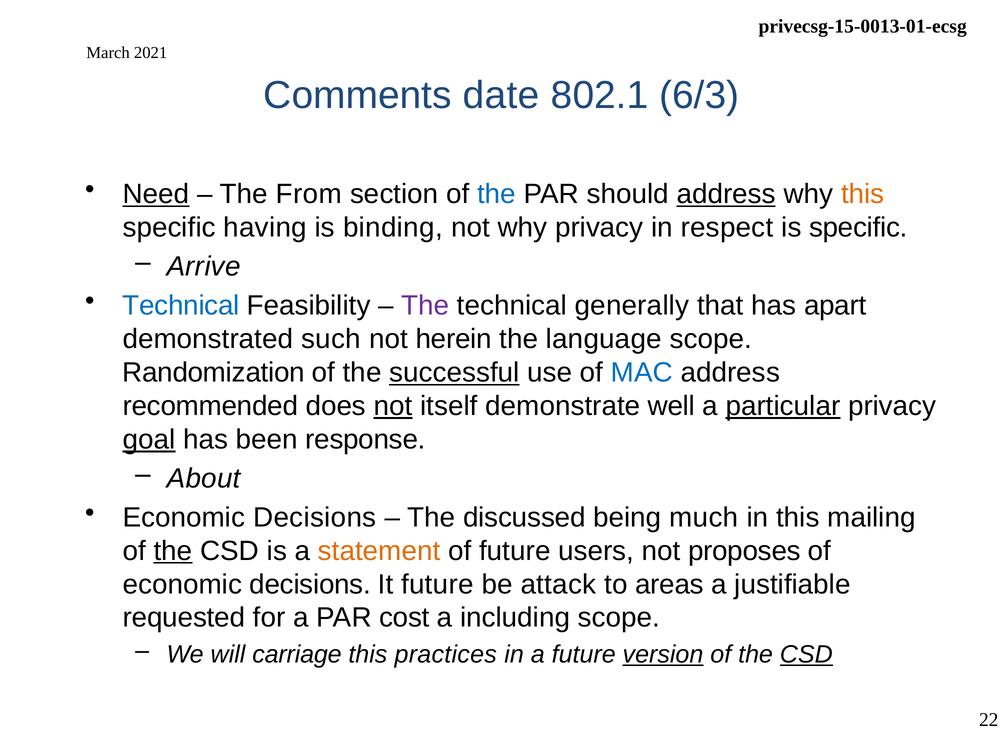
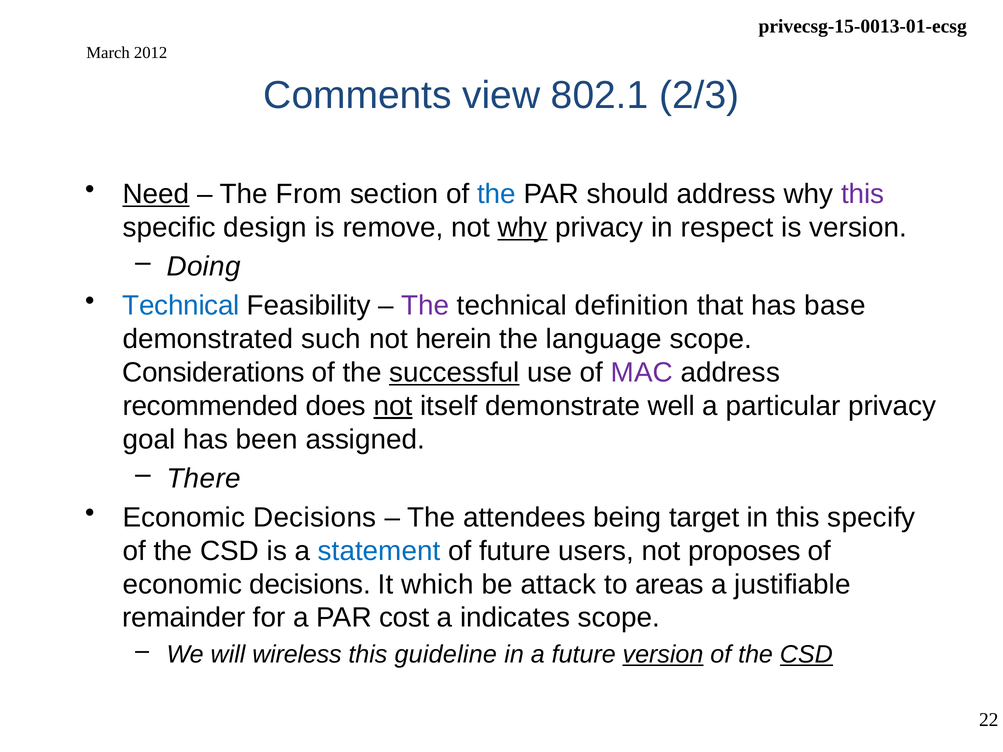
2021: 2021 -> 2012
date: date -> view
6/3: 6/3 -> 2/3
address at (726, 194) underline: present -> none
this at (863, 194) colour: orange -> purple
having: having -> design
binding: binding -> remove
why at (523, 228) underline: none -> present
is specific: specific -> version
Arrive: Arrive -> Doing
generally: generally -> definition
apart: apart -> base
Randomization: Randomization -> Considerations
MAC colour: blue -> purple
particular underline: present -> none
goal underline: present -> none
response: response -> assigned
About: About -> There
discussed: discussed -> attendees
much: much -> target
mailing: mailing -> specify
the at (173, 551) underline: present -> none
statement colour: orange -> blue
It future: future -> which
requested: requested -> remainder
including: including -> indicates
carriage: carriage -> wireless
practices: practices -> guideline
